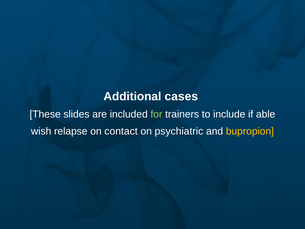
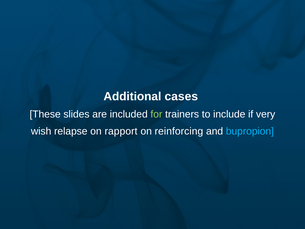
able: able -> very
contact: contact -> rapport
psychiatric: psychiatric -> reinforcing
bupropion colour: yellow -> light blue
